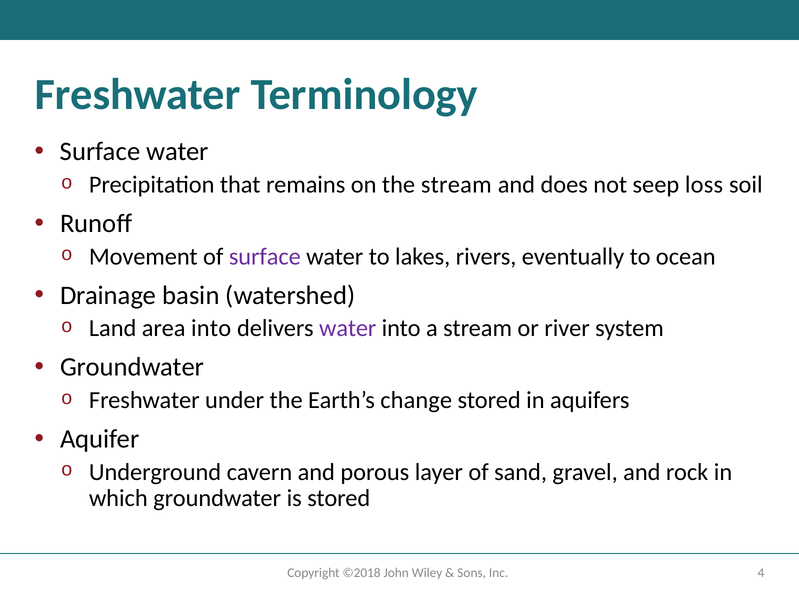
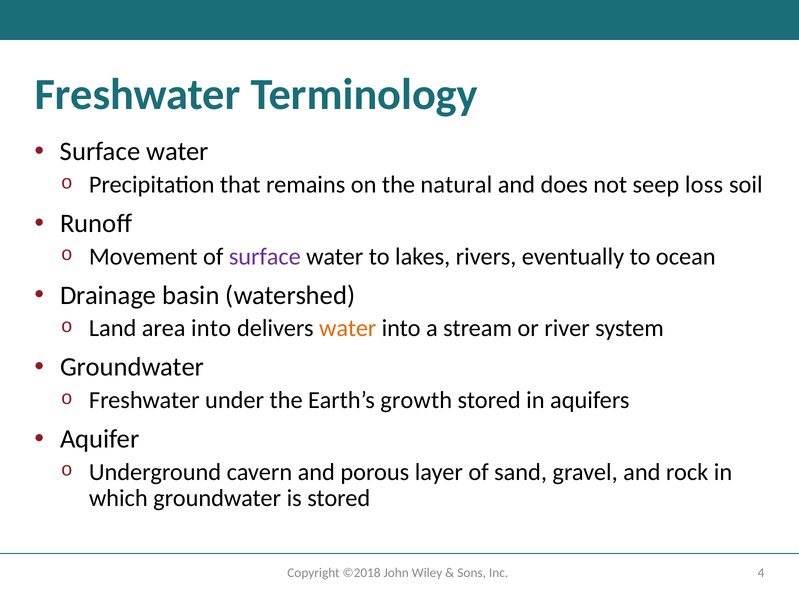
the stream: stream -> natural
water at (348, 328) colour: purple -> orange
change: change -> growth
